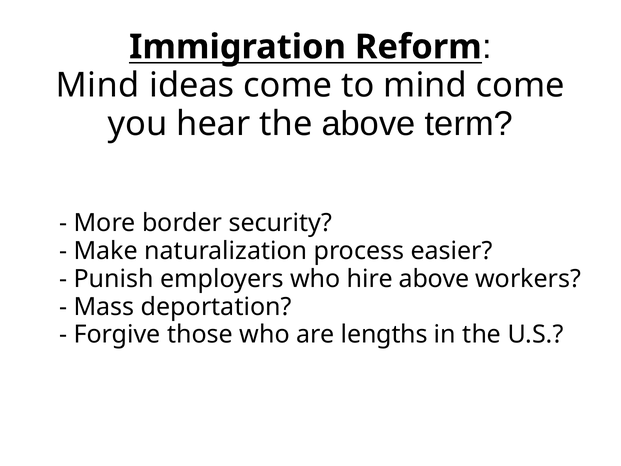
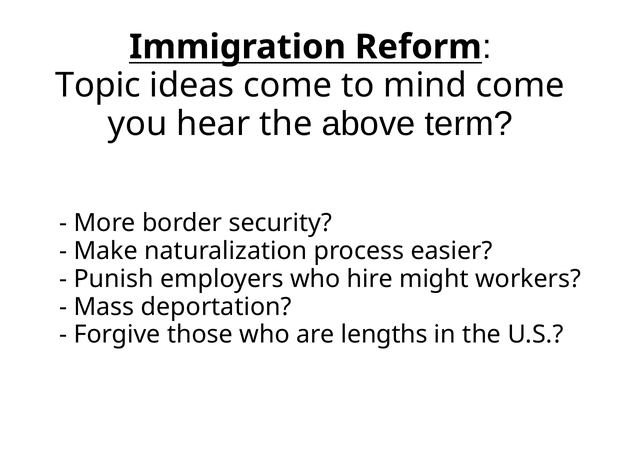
Mind at (98, 85): Mind -> Topic
hire above: above -> might
